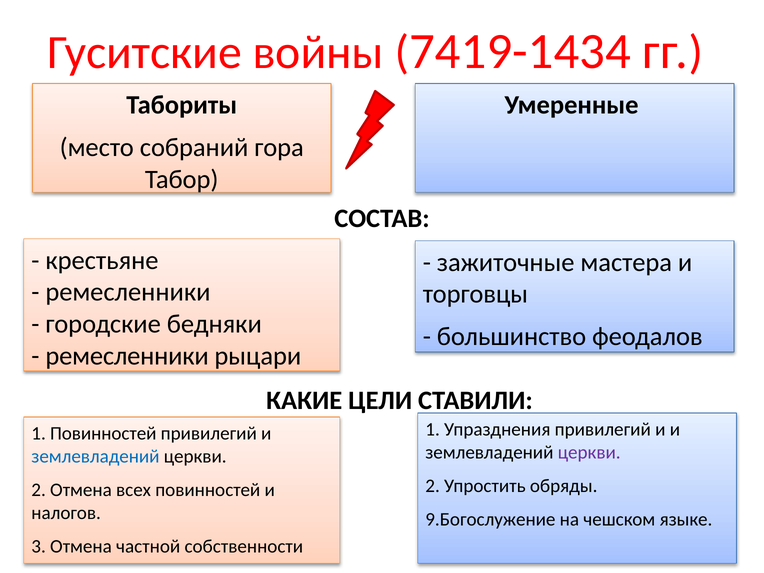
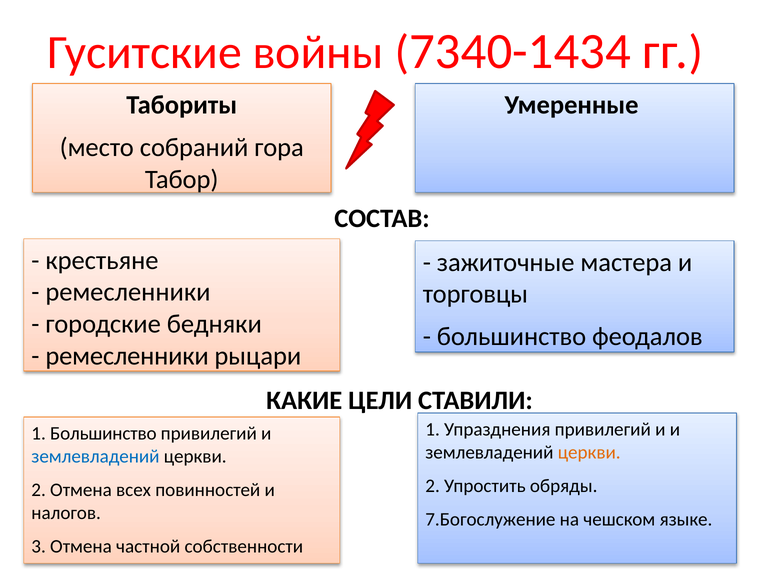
7419-1434: 7419-1434 -> 7340-1434
1 Повинностей: Повинностей -> Большинство
церкви at (589, 452) colour: purple -> orange
9.Богослужение: 9.Богослужение -> 7.Богослужение
